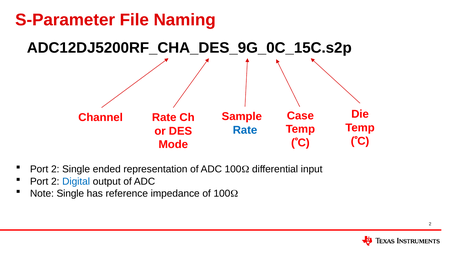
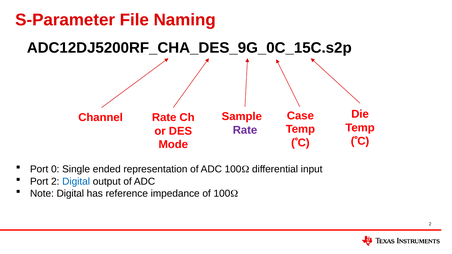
Rate at (245, 130) colour: blue -> purple
2 at (55, 169): 2 -> 0
Note Single: Single -> Digital
